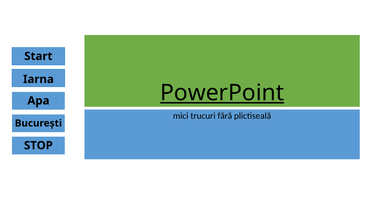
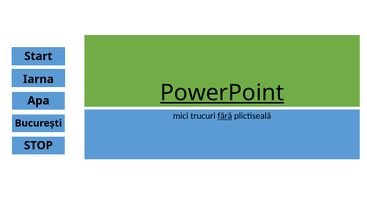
fără underline: none -> present
